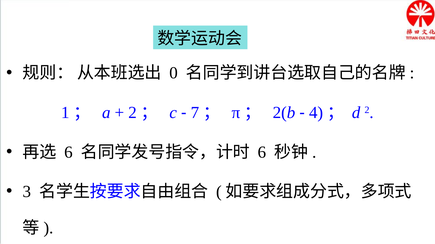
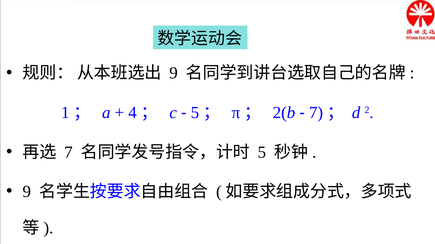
0 at (174, 73): 0 -> 9
2 at (133, 113): 2 -> 4
7 at (195, 113): 7 -> 5
4 at (316, 113): 4 -> 7
6 at (68, 153): 6 -> 7
6 at (262, 153): 6 -> 5
3 at (27, 192): 3 -> 9
